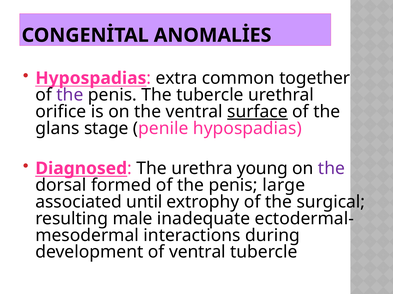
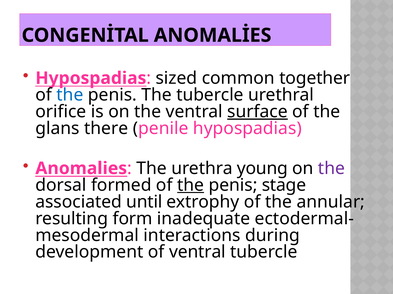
extra: extra -> sized
the at (70, 95) colour: purple -> blue
stage: stage -> there
Diagnosed: Diagnosed -> Anomalies
the at (191, 186) underline: none -> present
large: large -> stage
surgical: surgical -> annular
male: male -> form
